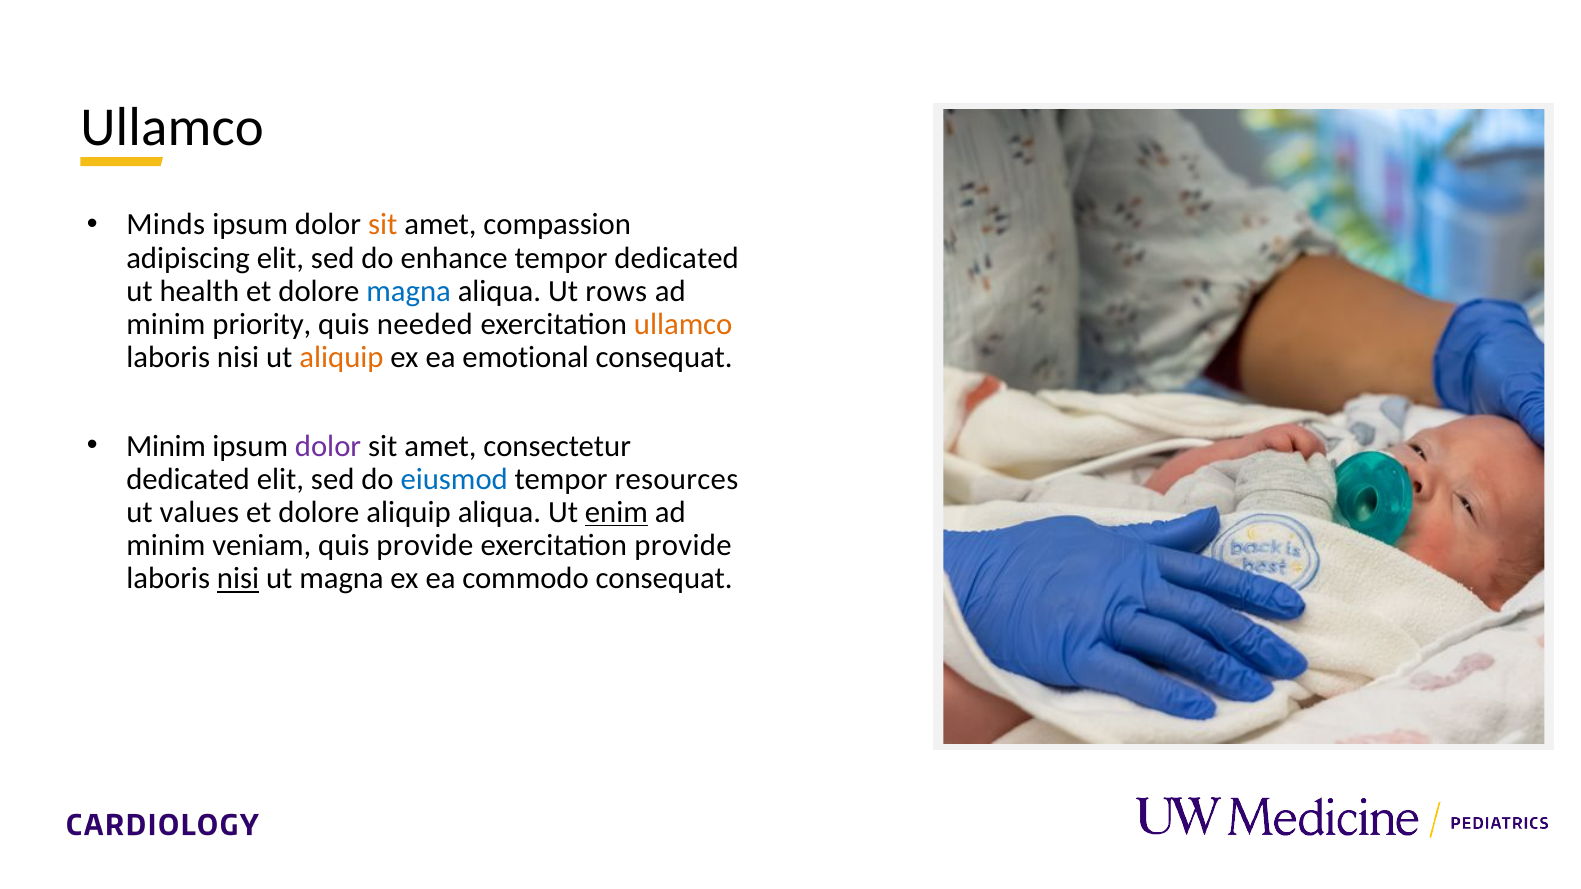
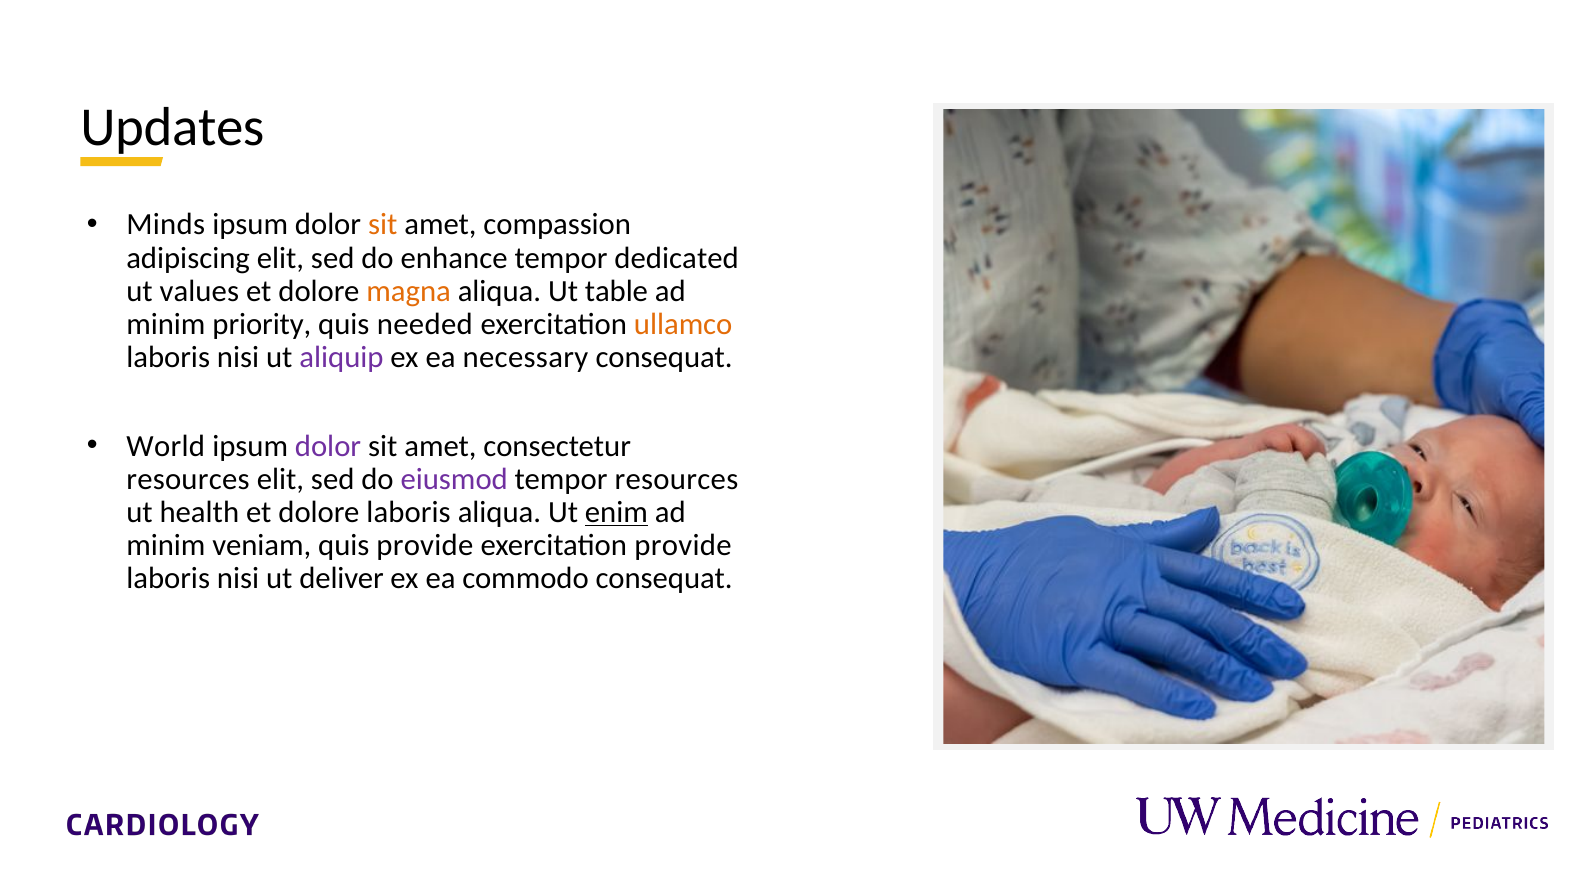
Ullamco at (172, 127): Ullamco -> Updates
health: health -> values
magna at (409, 291) colour: blue -> orange
rows: rows -> table
aliquip at (342, 358) colour: orange -> purple
emotional: emotional -> necessary
Minim at (166, 446): Minim -> World
dedicated at (188, 479): dedicated -> resources
eiusmod colour: blue -> purple
values: values -> health
dolore aliquip: aliquip -> laboris
nisi at (238, 579) underline: present -> none
ut magna: magna -> deliver
